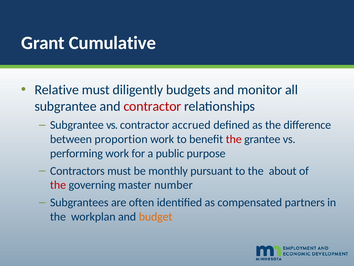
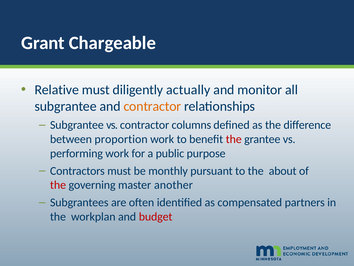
Cumulative: Cumulative -> Chargeable
budgets: budgets -> actually
contractor at (152, 106) colour: red -> orange
accrued: accrued -> columns
number: number -> another
budget colour: orange -> red
